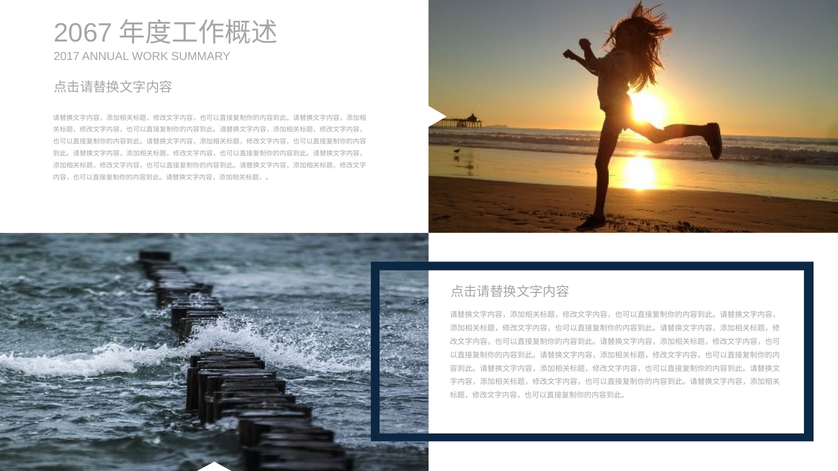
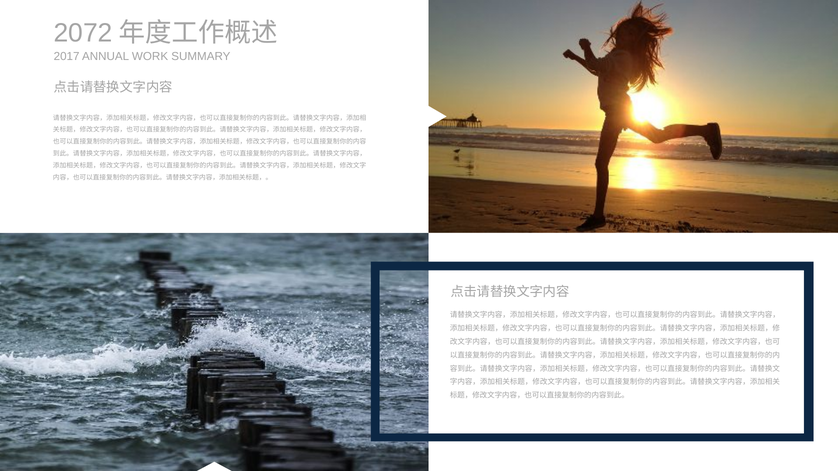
2067: 2067 -> 2072
